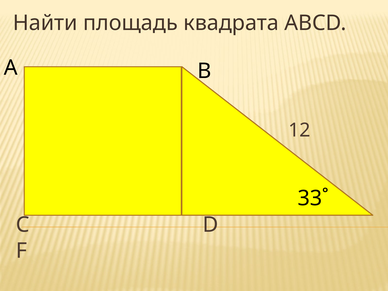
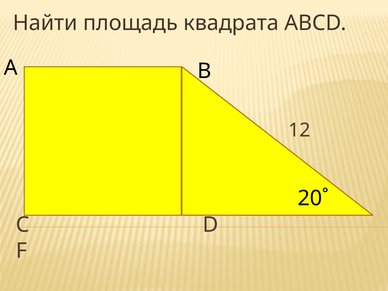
33˚: 33˚ -> 20˚
